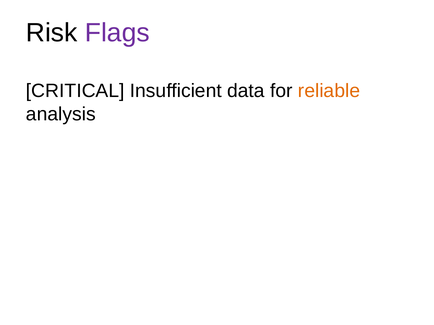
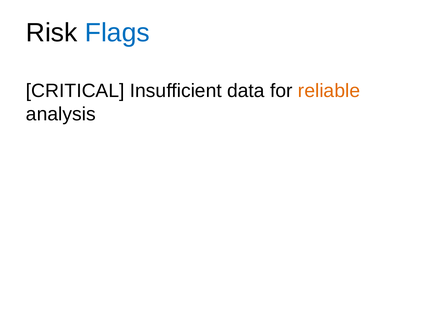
Flags colour: purple -> blue
